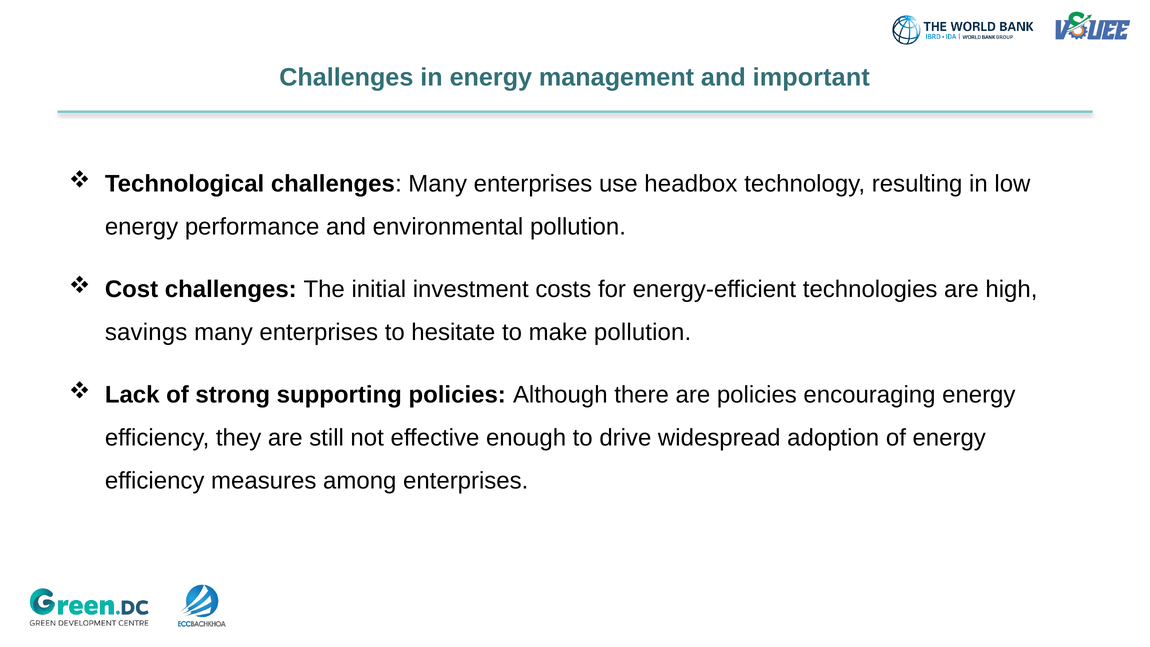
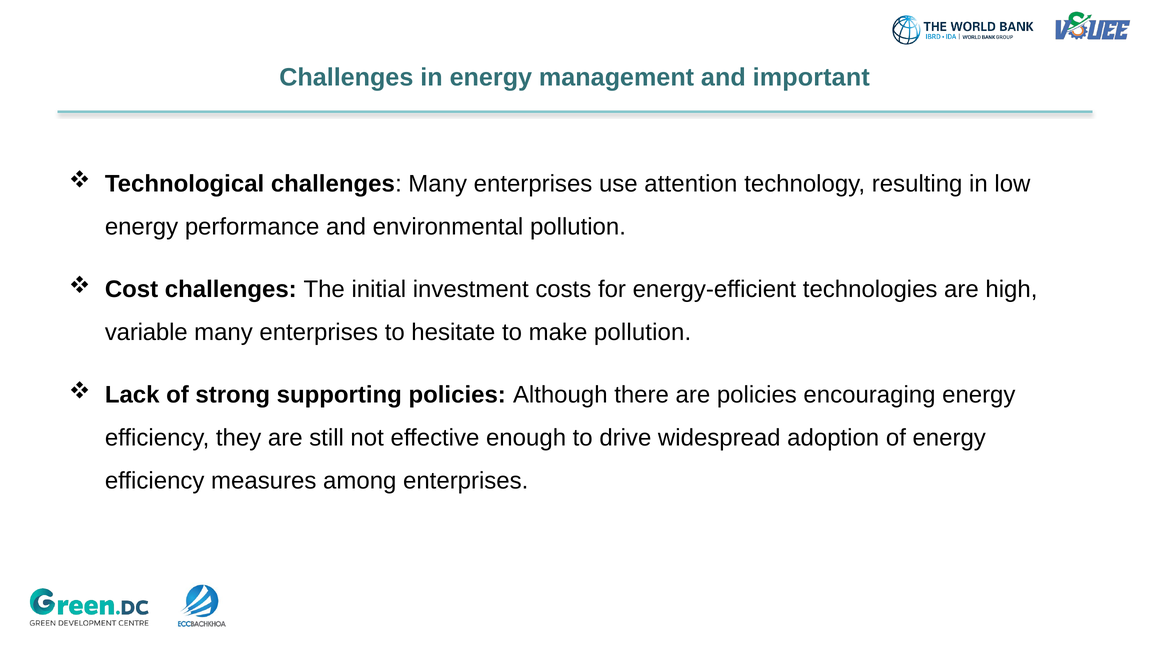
headbox: headbox -> attention
savings: savings -> variable
